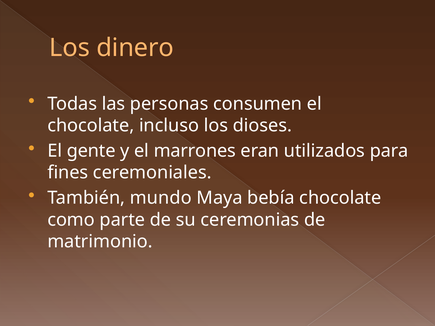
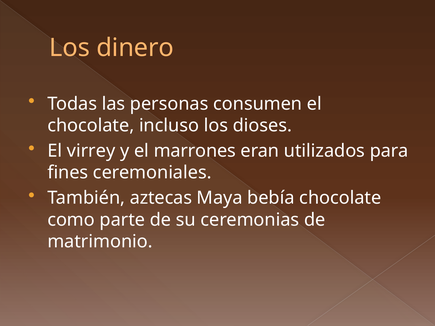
gente: gente -> virrey
mundo: mundo -> aztecas
